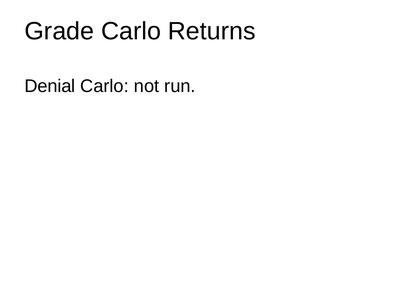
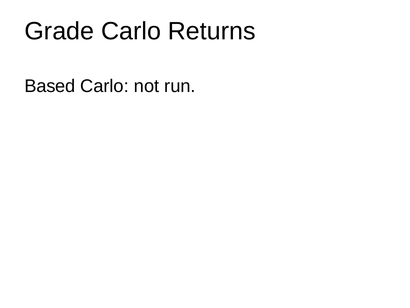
Denial: Denial -> Based
